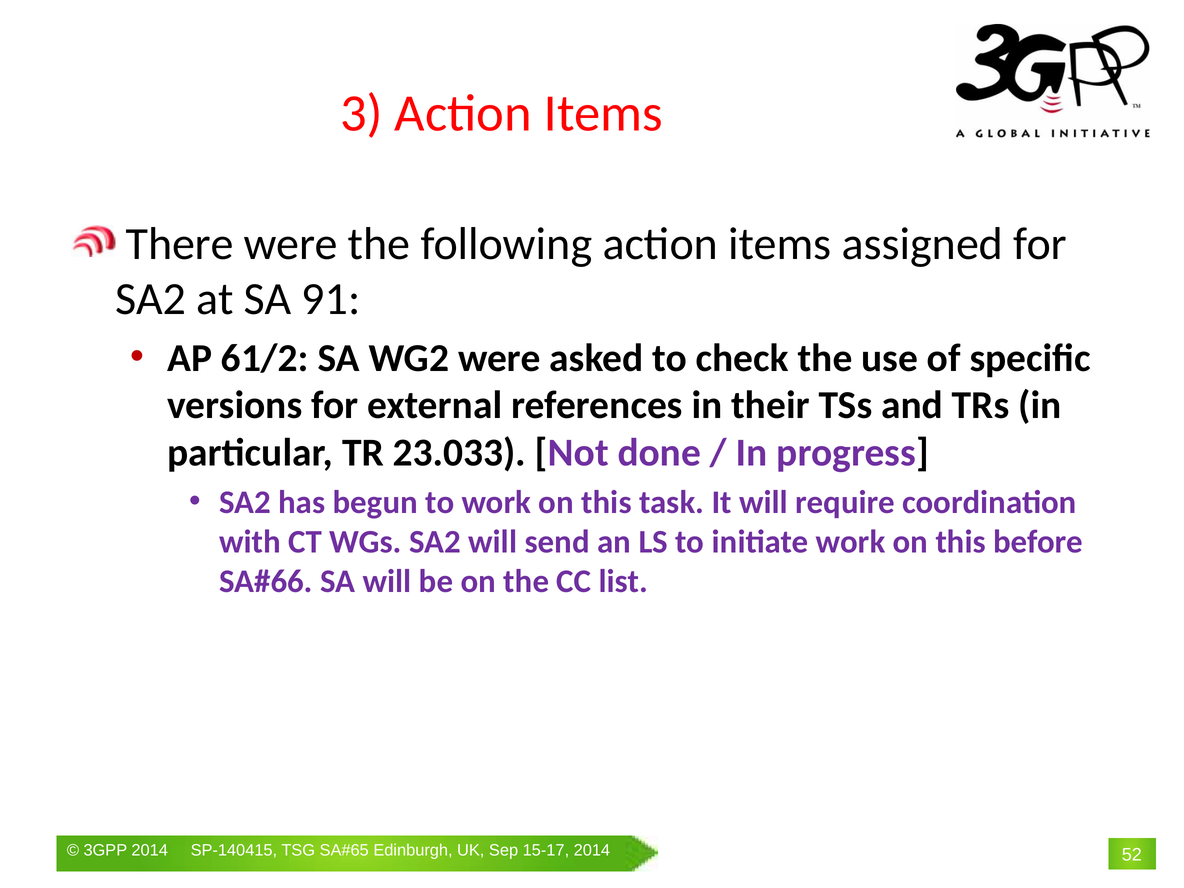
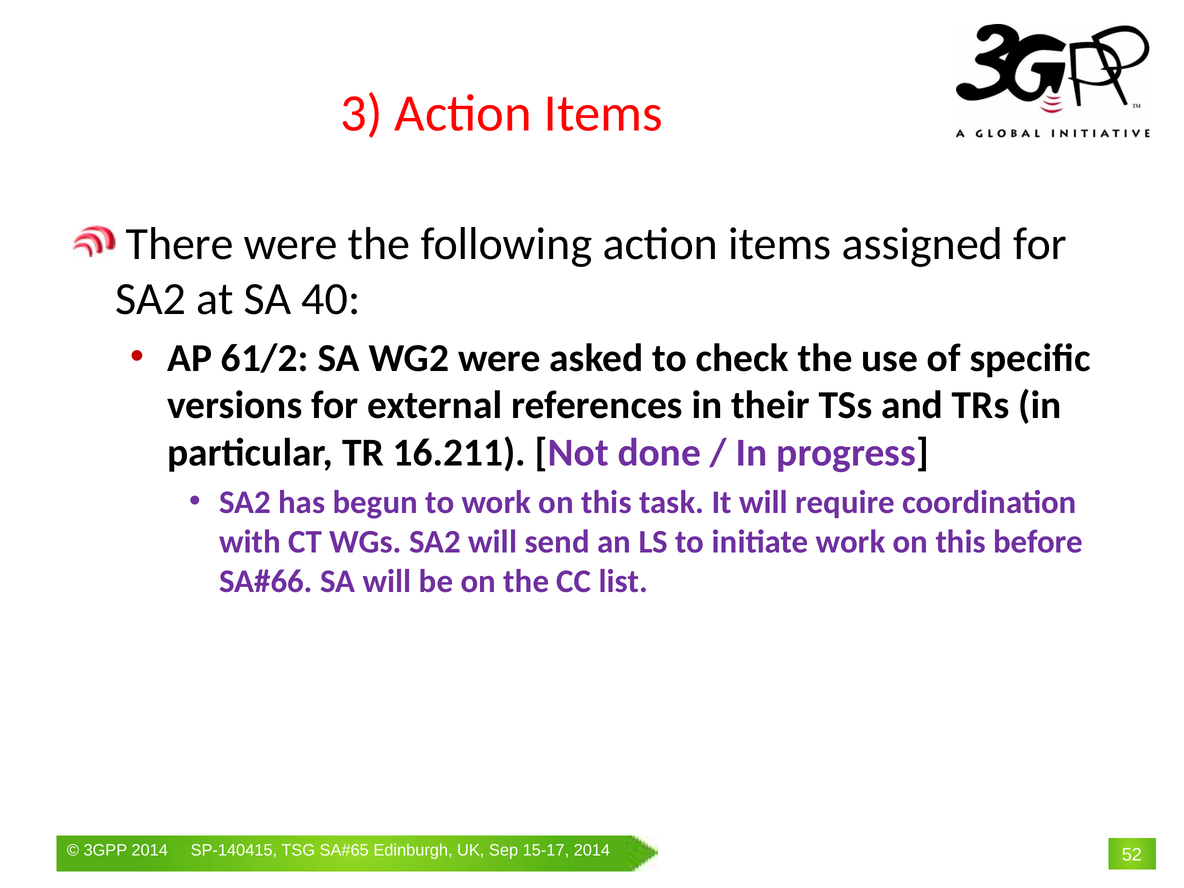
91: 91 -> 40
23.033: 23.033 -> 16.211
